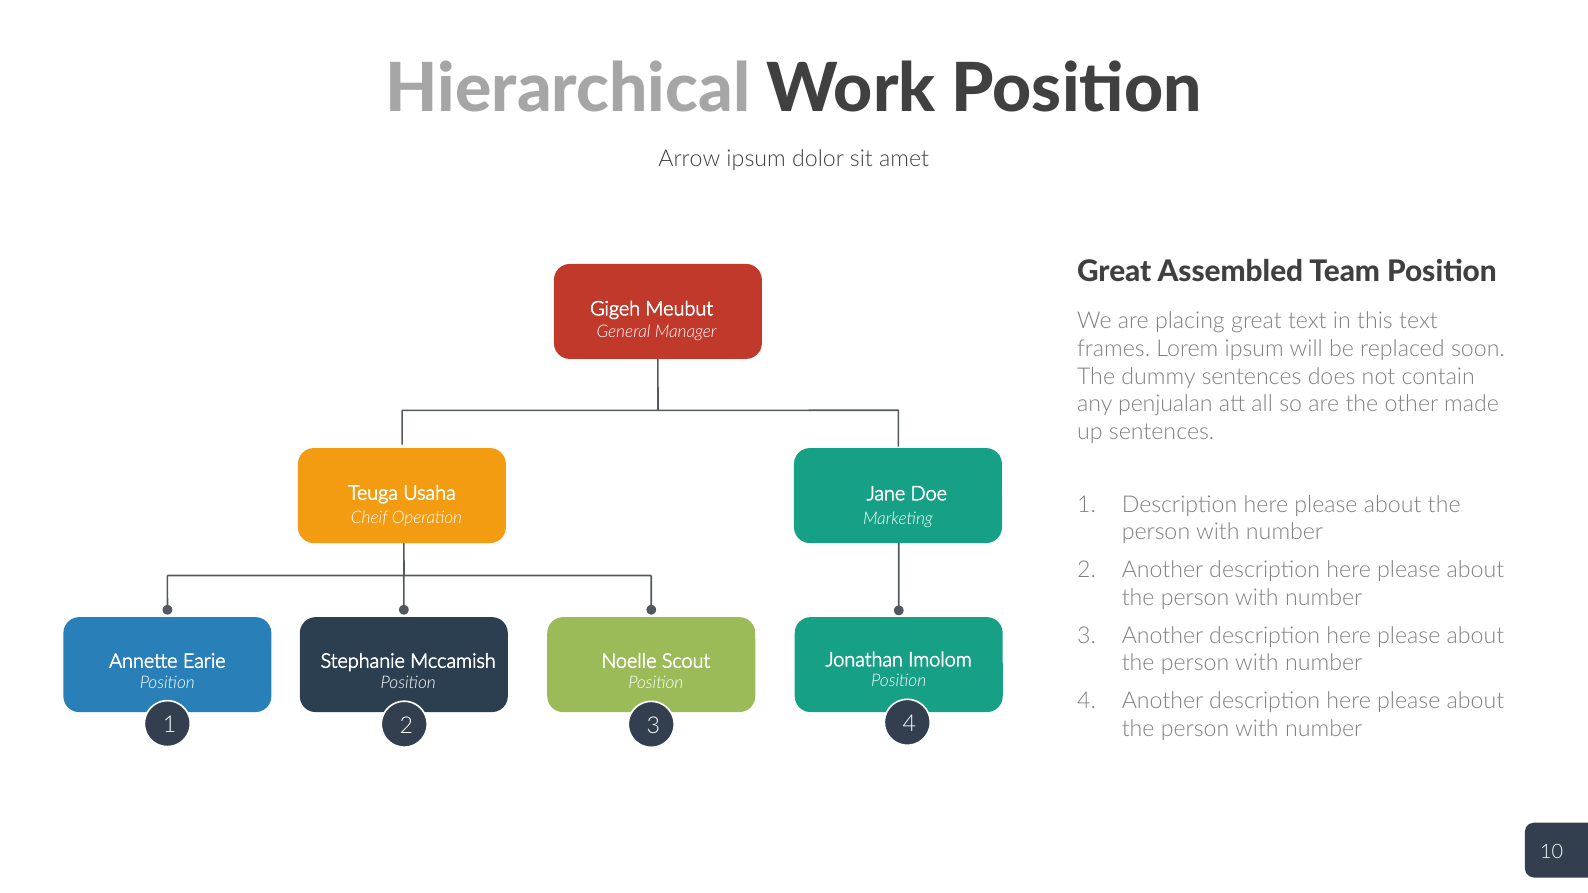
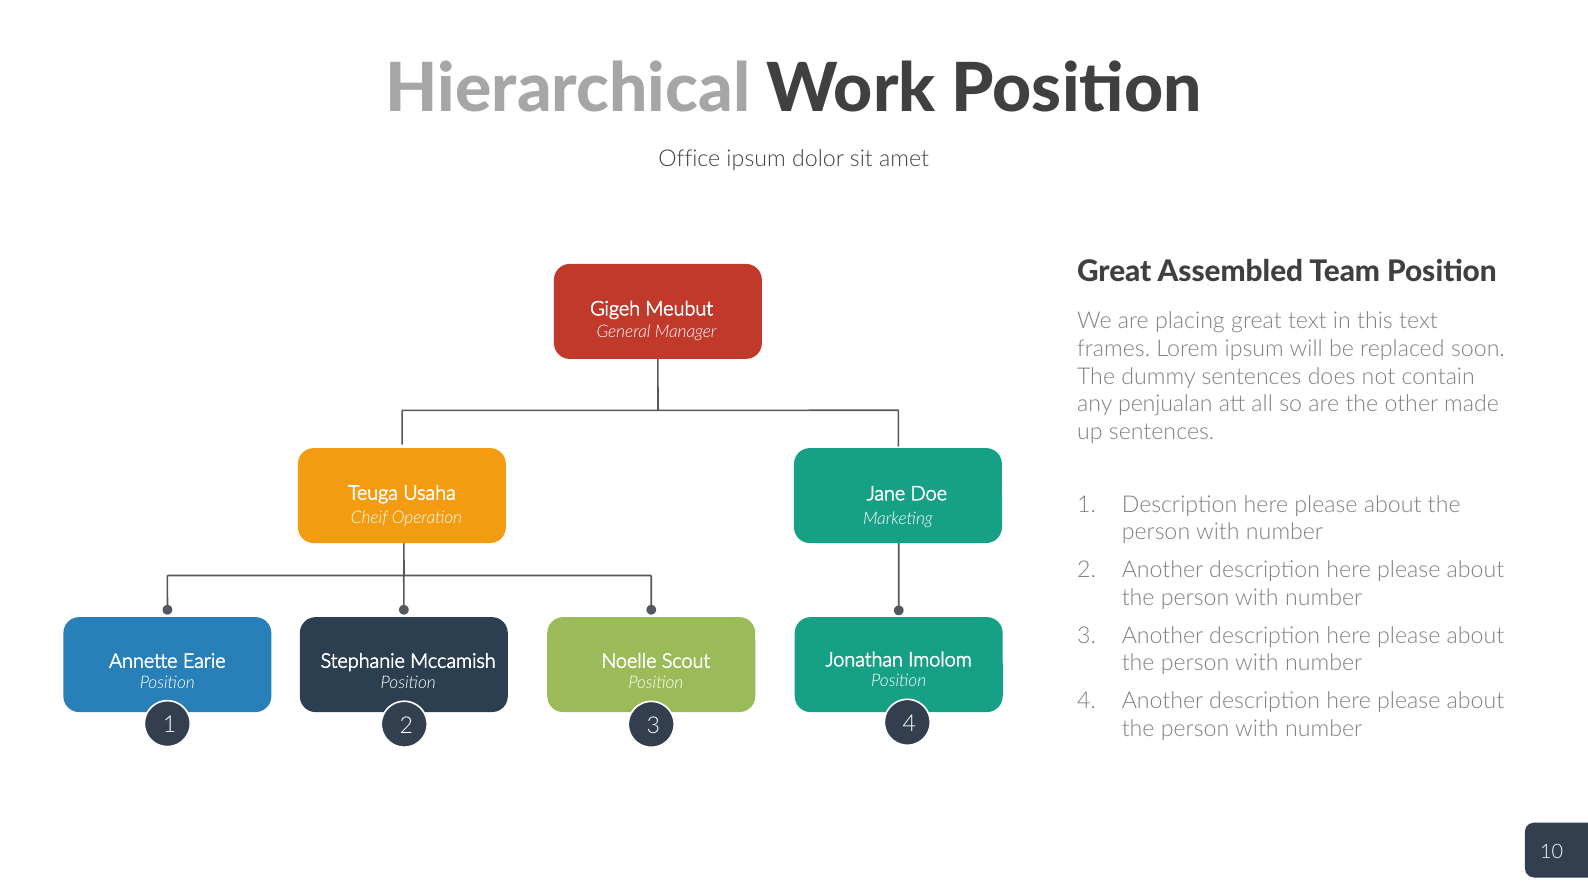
Arrow: Arrow -> Office
